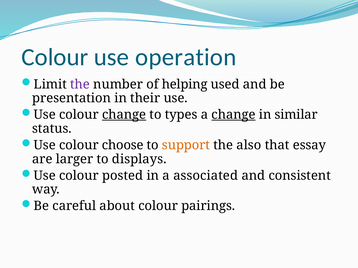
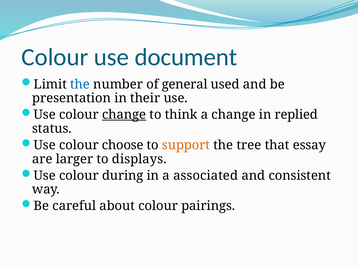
operation: operation -> document
the at (80, 84) colour: purple -> blue
helping: helping -> general
types: types -> think
change at (234, 115) underline: present -> none
similar: similar -> replied
also: also -> tree
posted: posted -> during
